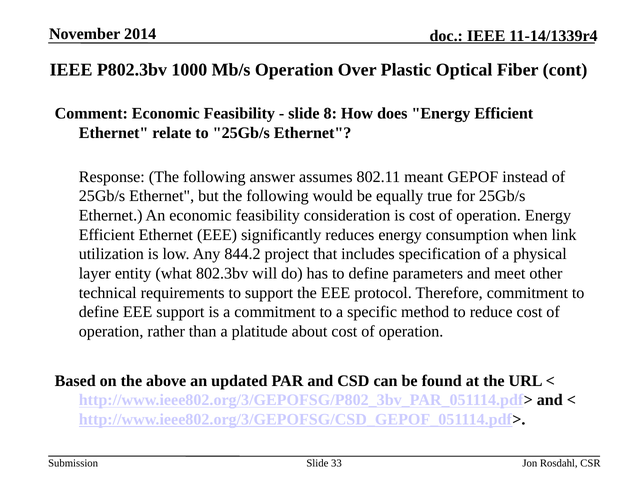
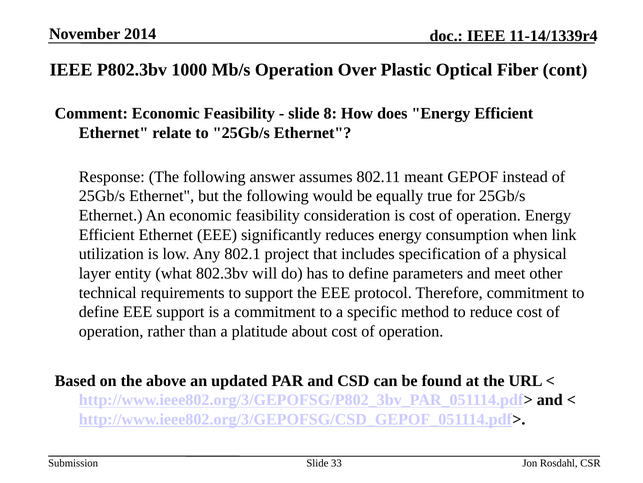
844.2: 844.2 -> 802.1
